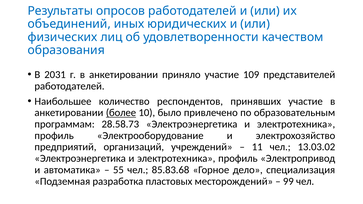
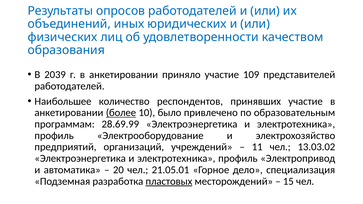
2031: 2031 -> 2039
28.58.73: 28.58.73 -> 28.69.99
55: 55 -> 20
85.83.68: 85.83.68 -> 21.05.01
пластовых underline: none -> present
99: 99 -> 15
